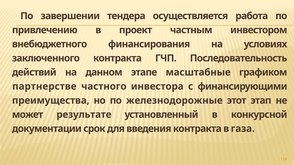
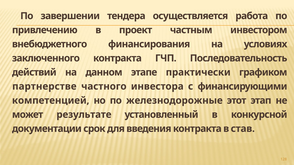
масштабные: масштабные -> практически
преимущества: преимущества -> компетенцией
газа: газа -> став
